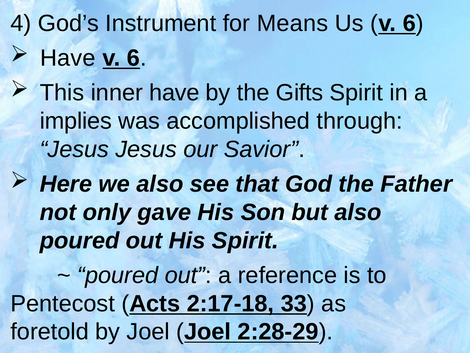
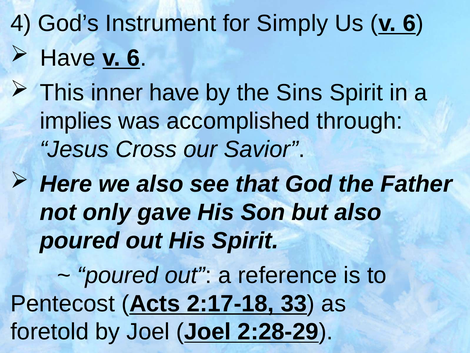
Means: Means -> Simply
Gifts: Gifts -> Sins
Jesus Jesus: Jesus -> Cross
